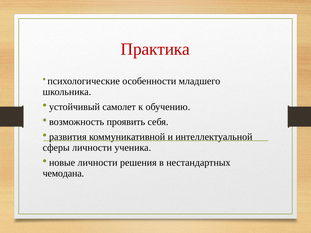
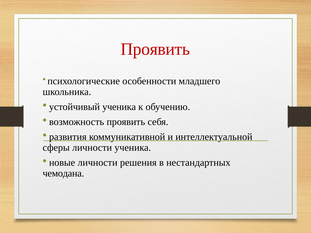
Практика at (155, 49): Практика -> Проявить
устойчивый самолет: самолет -> ученика
